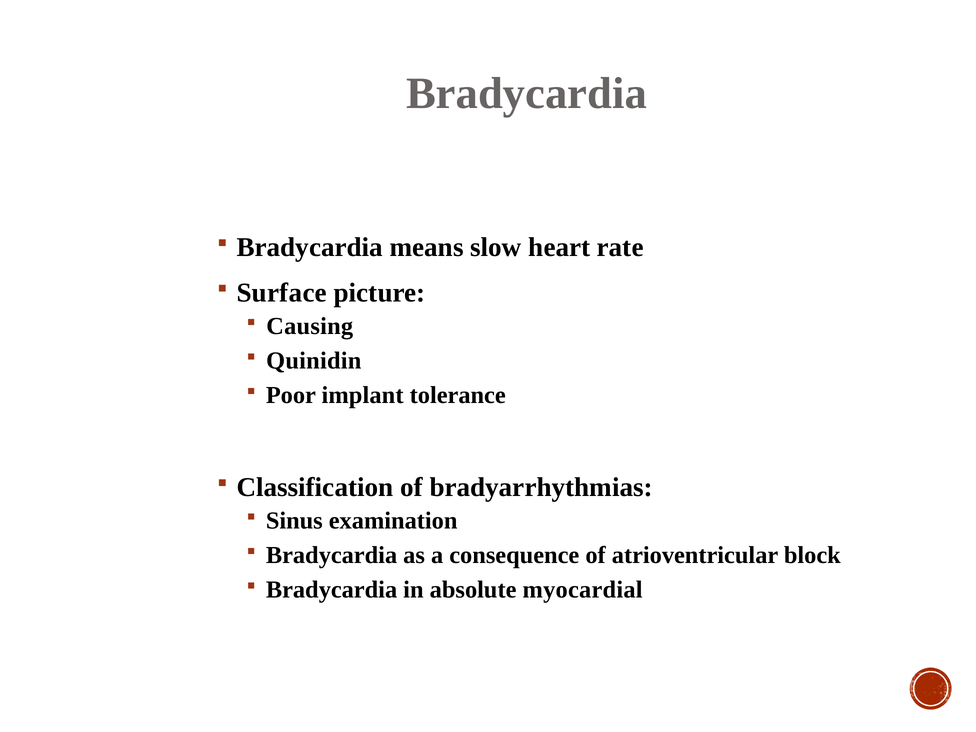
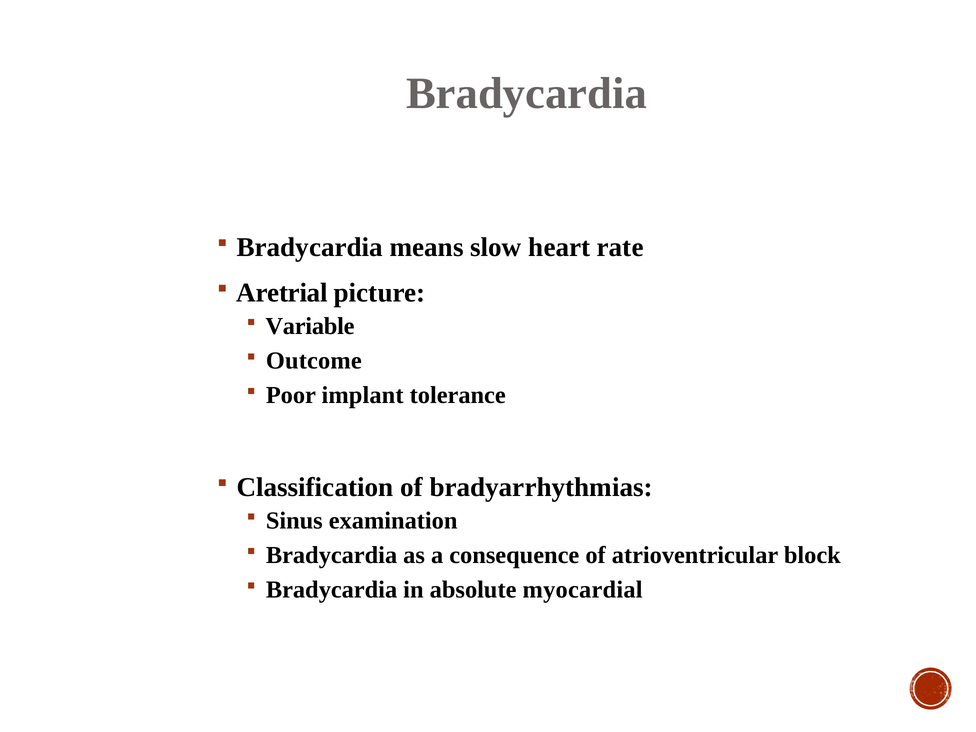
Surface: Surface -> Aretrial
Causing: Causing -> Variable
Quinidin: Quinidin -> Outcome
